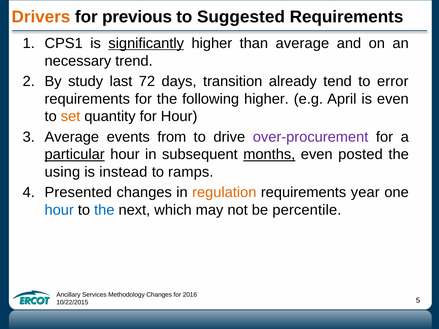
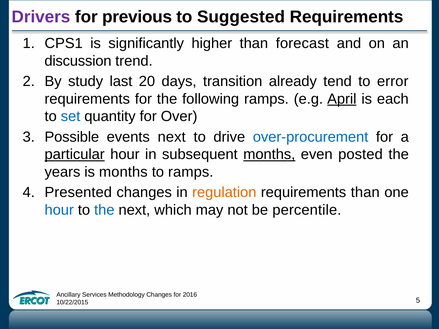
Drivers colour: orange -> purple
significantly underline: present -> none
than average: average -> forecast
necessary: necessary -> discussion
72: 72 -> 20
following higher: higher -> ramps
April underline: none -> present
is even: even -> each
set colour: orange -> blue
for Hour: Hour -> Over
Average at (72, 137): Average -> Possible
events from: from -> next
over-procurement colour: purple -> blue
using: using -> years
is instead: instead -> months
requirements year: year -> than
